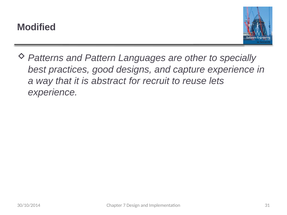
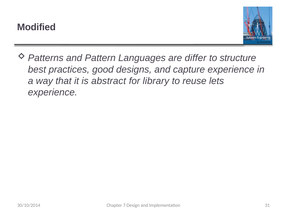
other: other -> differ
specially: specially -> structure
recruit: recruit -> library
